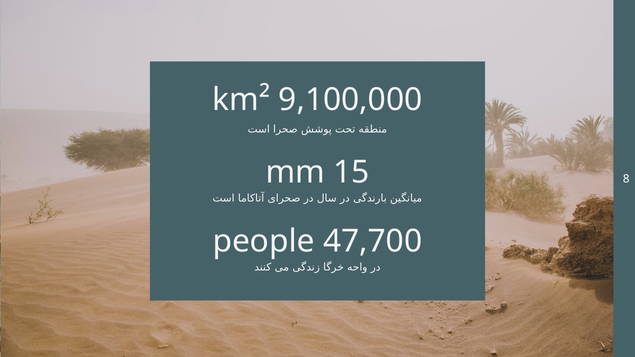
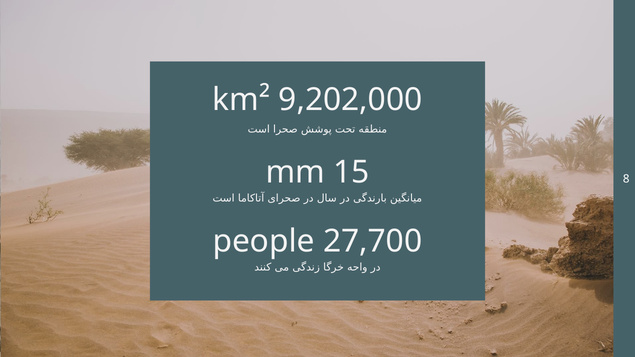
9,100,000: 9,100,000 -> 9,202,000
47,700: 47,700 -> 27,700
